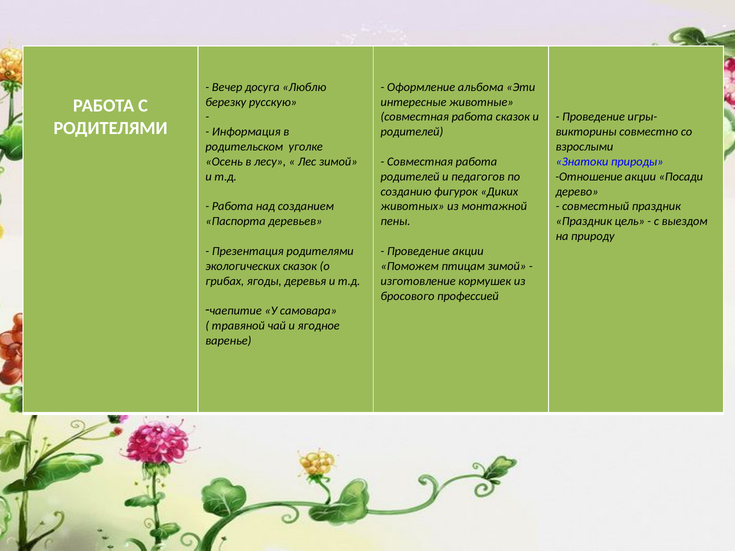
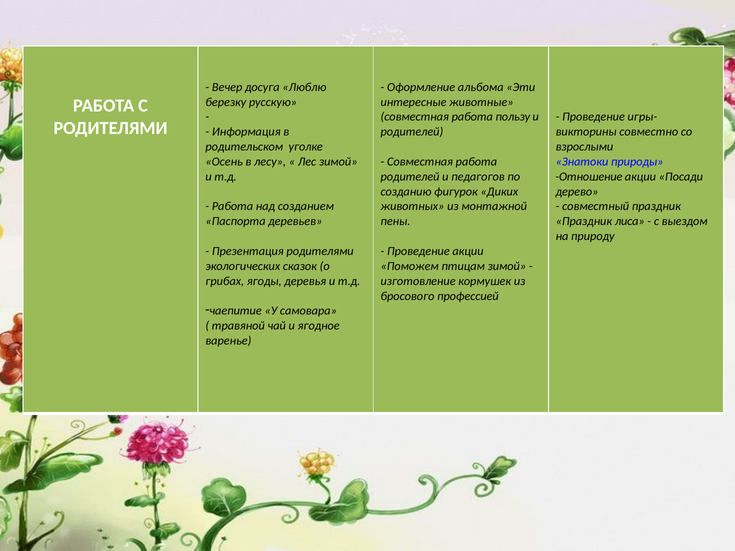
работа сказок: сказок -> пользу
цель: цель -> лиса
